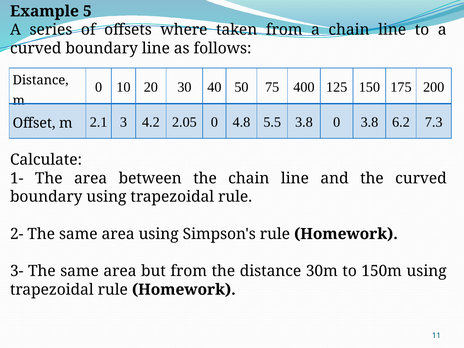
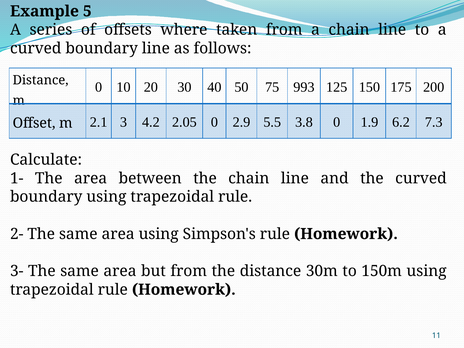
400: 400 -> 993
4.8: 4.8 -> 2.9
0 3.8: 3.8 -> 1.9
